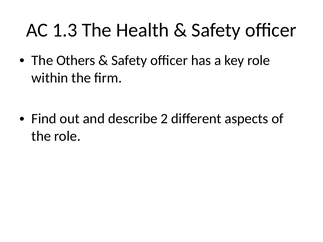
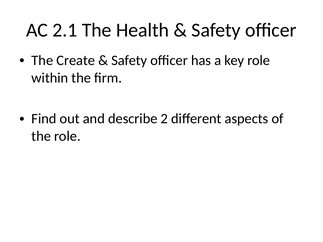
1.3: 1.3 -> 2.1
Others: Others -> Create
